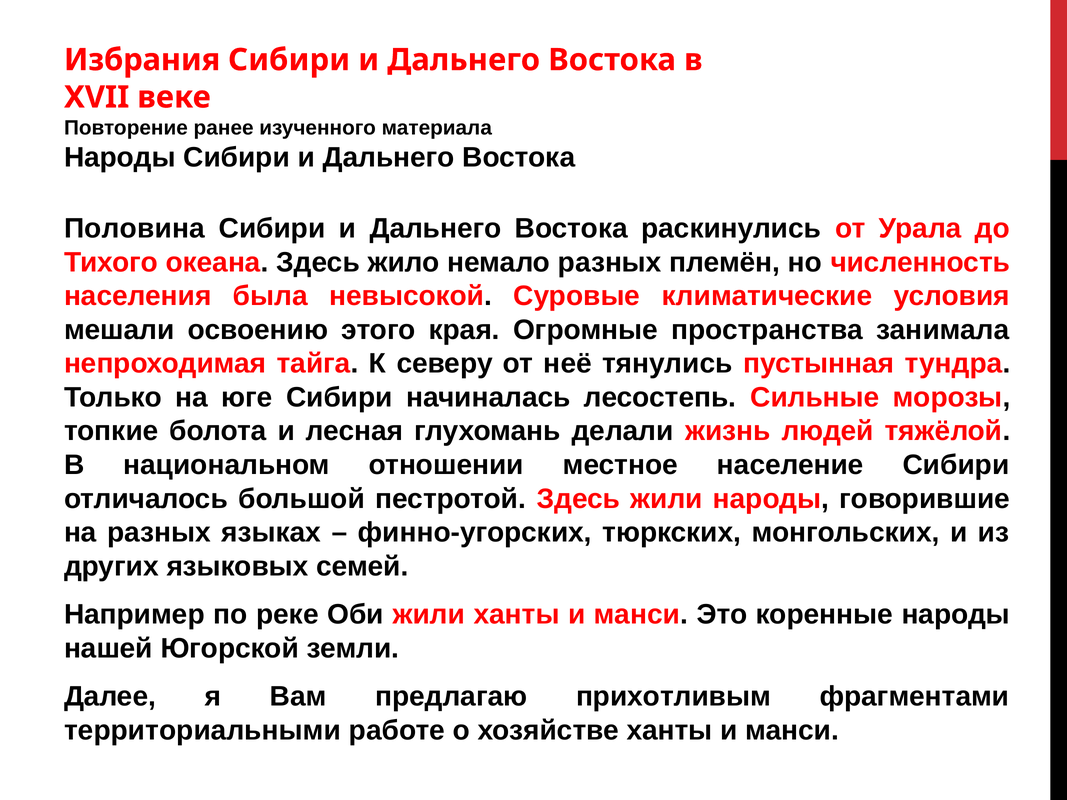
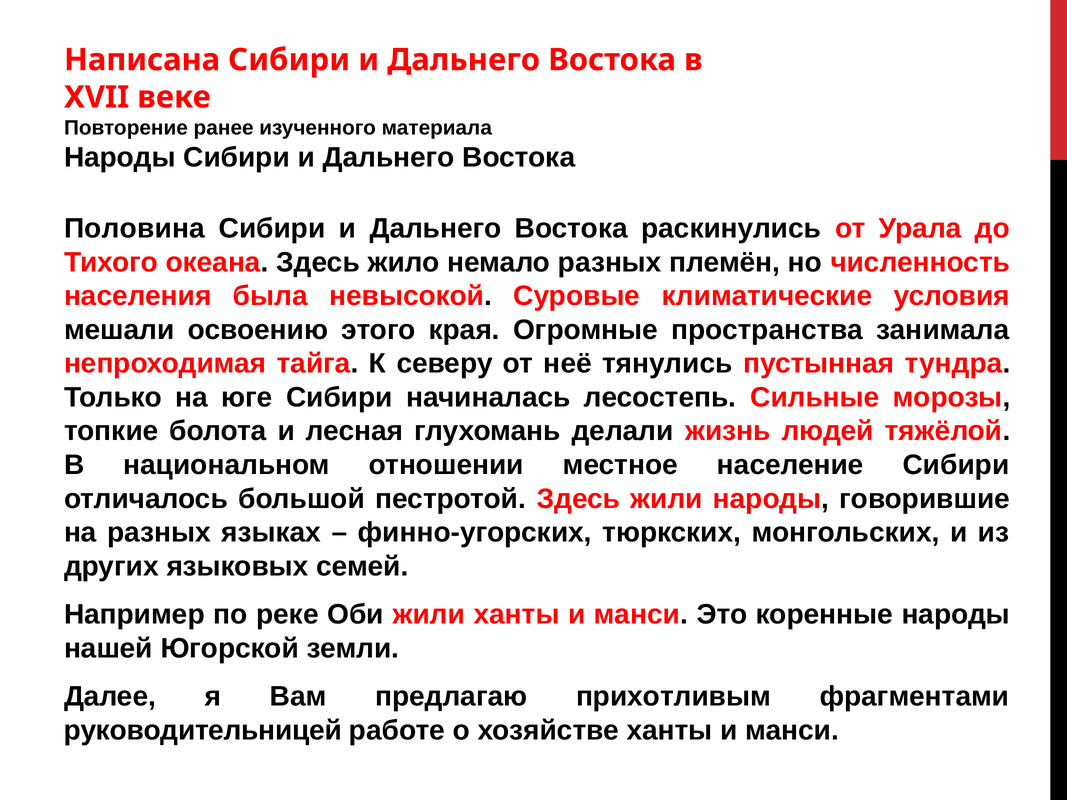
Избрания: Избрания -> Написана
территориальными: территориальными -> руководительницей
